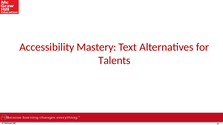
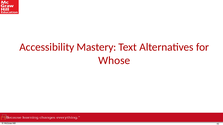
Talents: Talents -> Whose
